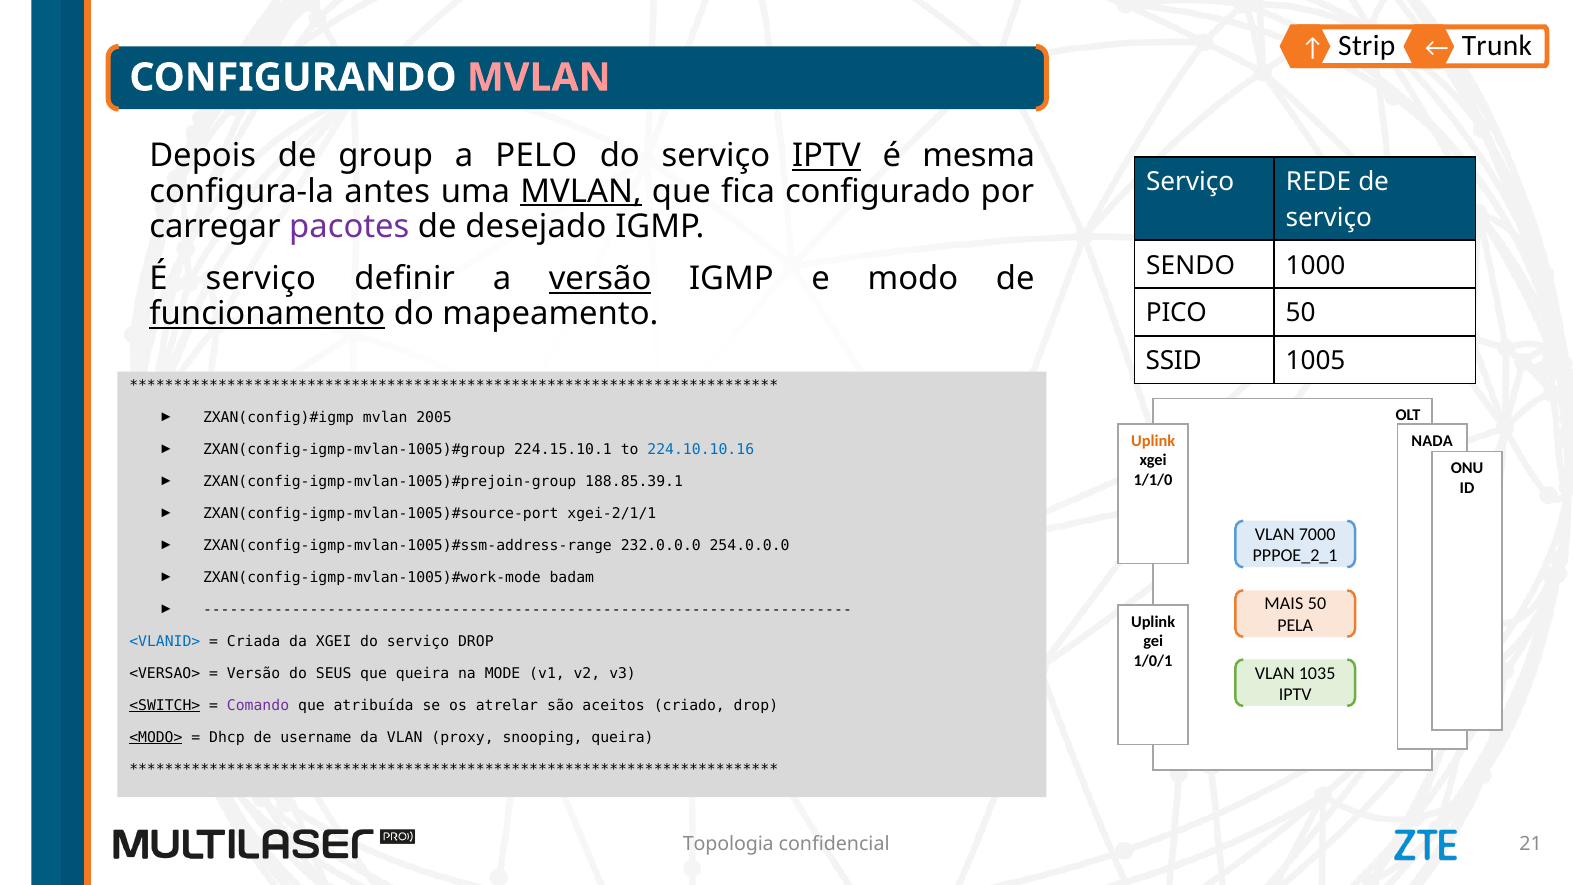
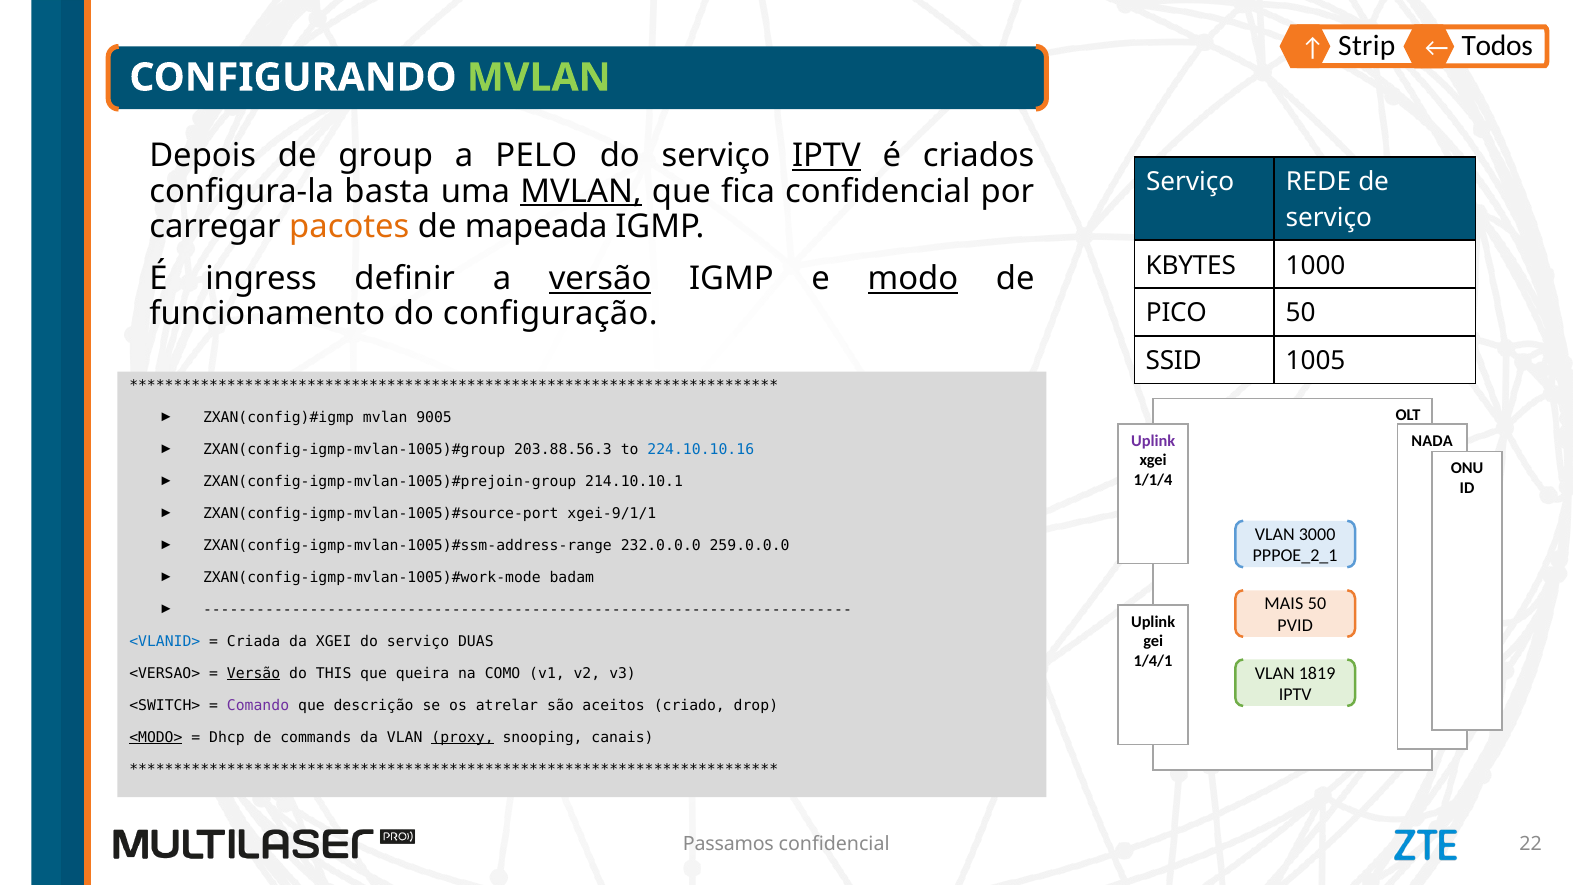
Trunk: Trunk -> Todos
MVLAN at (539, 78) colour: pink -> light green
mesma: mesma -> criados
antes: antes -> basta
fica configurado: configurado -> confidencial
pacotes colour: purple -> orange
desejado: desejado -> mapeada
SENDO: SENDO -> KBYTES
É serviço: serviço -> ingress
modo underline: none -> present
funcionamento underline: present -> none
mapeamento: mapeamento -> configuração
2005: 2005 -> 9005
Uplink at (1153, 441) colour: orange -> purple
224.15.10.1: 224.15.10.1 -> 203.88.56.3
1/1/0: 1/1/0 -> 1/1/4
188.85.39.1: 188.85.39.1 -> 214.10.10.1
xgei-2/1/1: xgei-2/1/1 -> xgei-9/1/1
7000: 7000 -> 3000
254.0.0.0: 254.0.0.0 -> 259.0.0.0
PELA: PELA -> PVID
serviço DROP: DROP -> DUAS
1/0/1: 1/0/1 -> 1/4/1
1035: 1035 -> 1819
Versão at (254, 673) underline: none -> present
SEUS: SEUS -> THIS
MODE: MODE -> COMO
<SWITCH> underline: present -> none
atribuída: atribuída -> descrição
username: username -> commands
proxy underline: none -> present
snooping queira: queira -> canais
Topologia: Topologia -> Passamos
21: 21 -> 22
